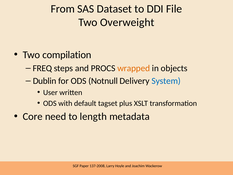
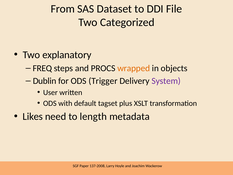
Overweight: Overweight -> Categorized
compilation: compilation -> explanatory
Notnull: Notnull -> Trigger
System colour: blue -> purple
Core: Core -> Likes
